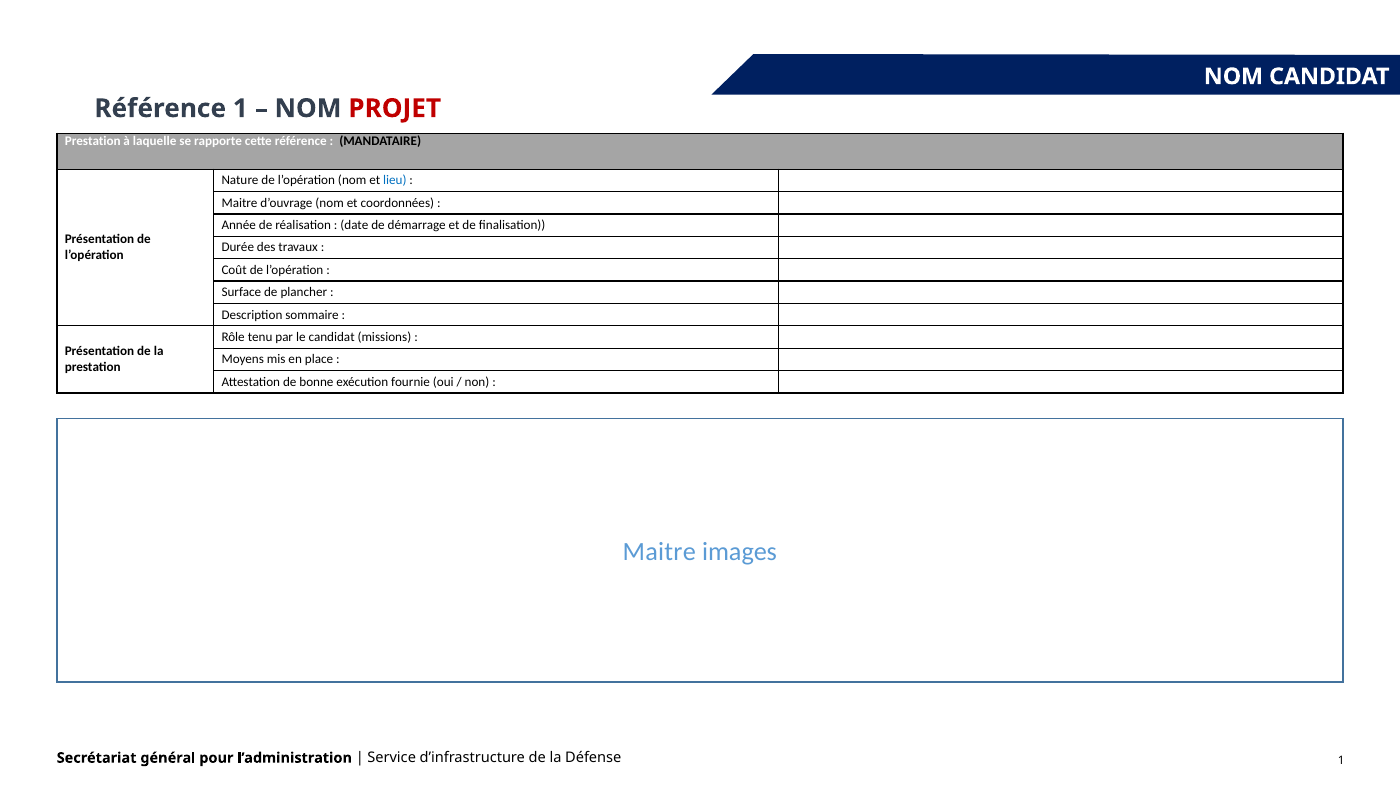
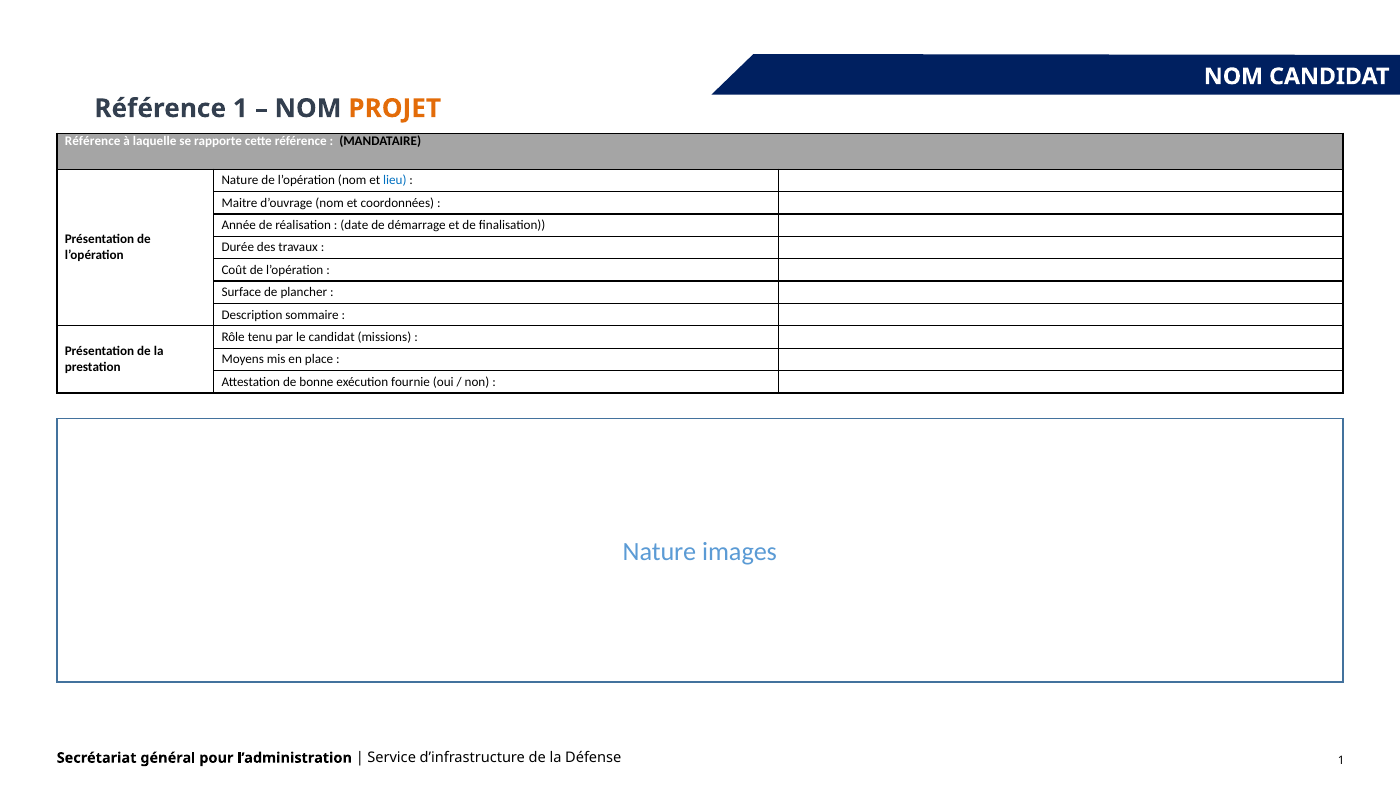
PROJET colour: red -> orange
Prestation at (93, 141): Prestation -> Référence
Maitre at (659, 552): Maitre -> Nature
